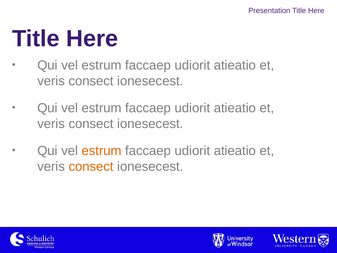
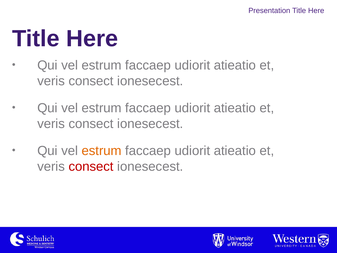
consect at (91, 166) colour: orange -> red
